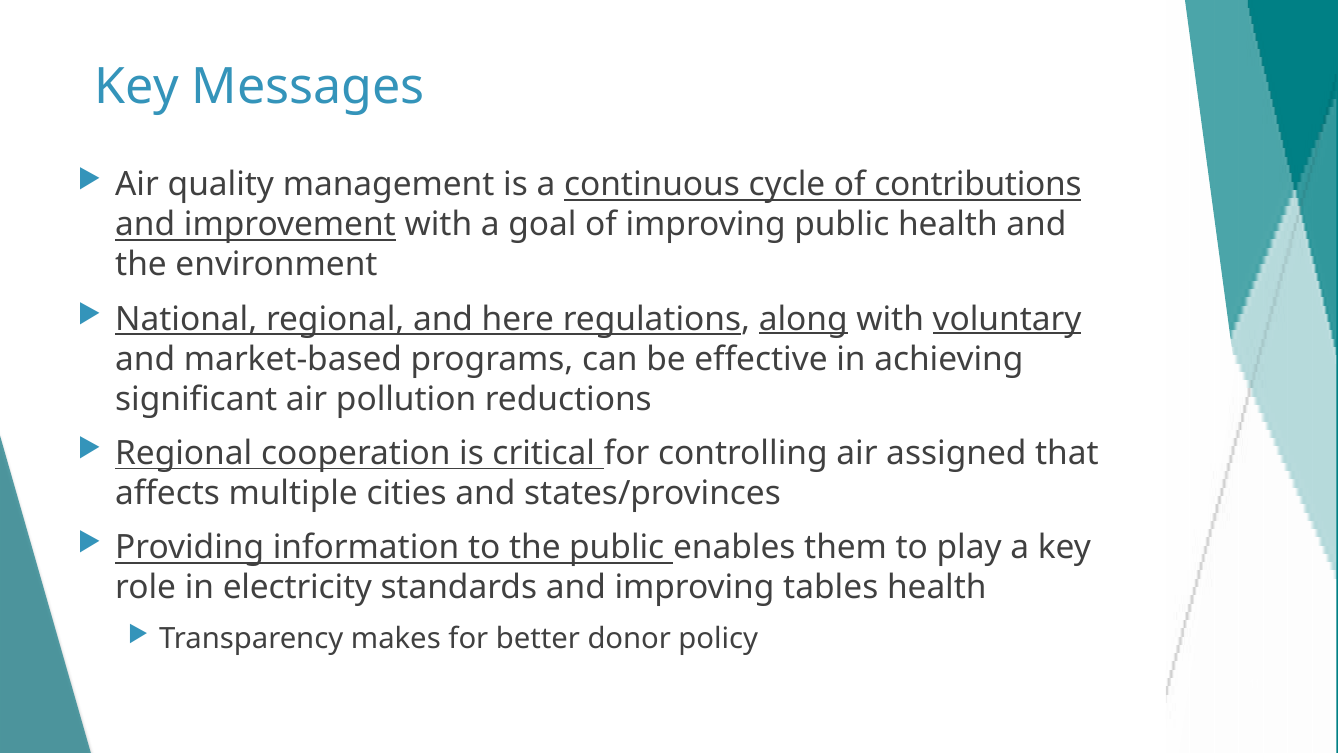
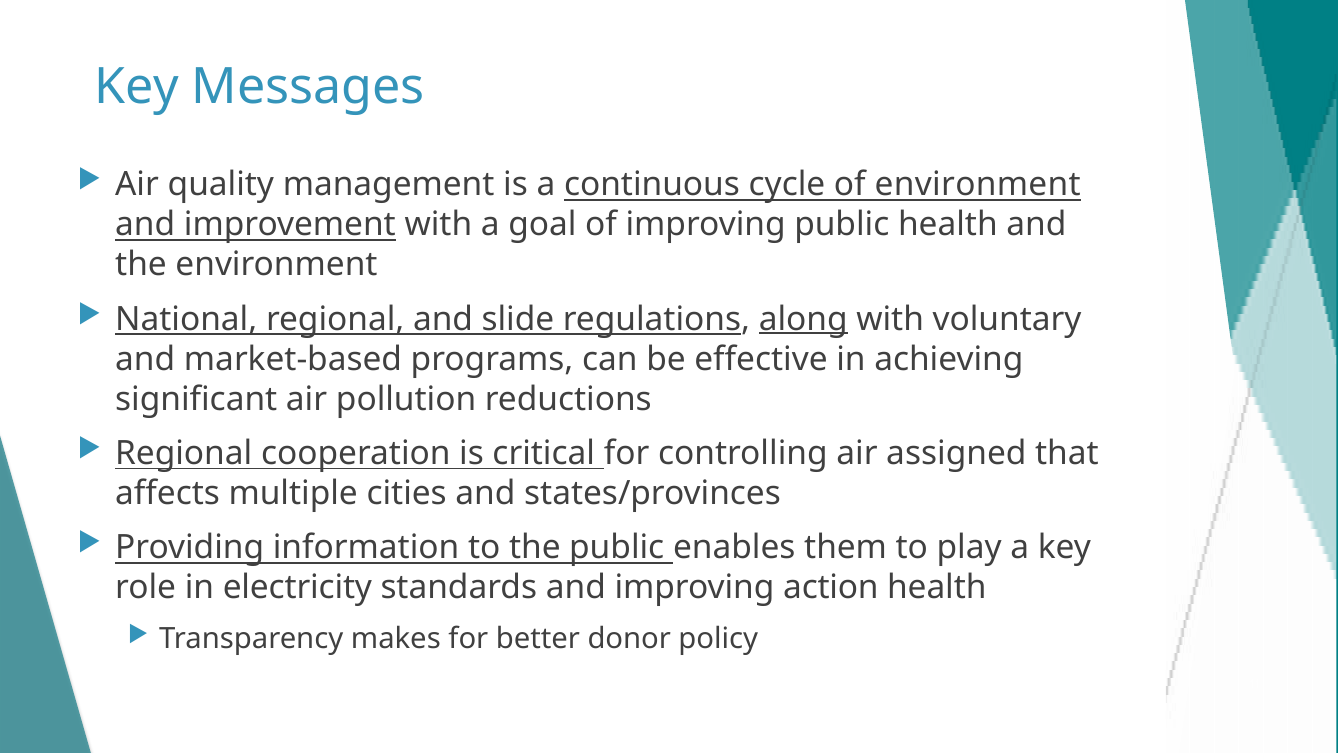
of contributions: contributions -> environment
here: here -> slide
voluntary underline: present -> none
tables: tables -> action
